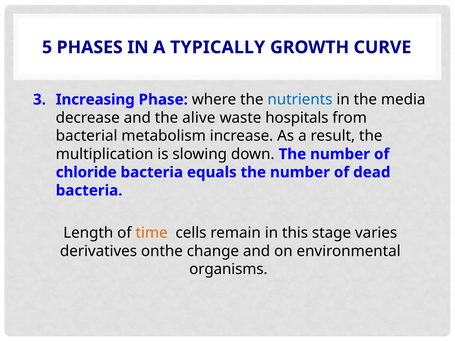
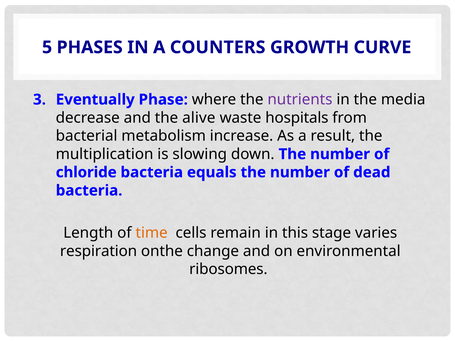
TYPICALLY: TYPICALLY -> COUNTERS
Increasing: Increasing -> Eventually
nutrients colour: blue -> purple
derivatives: derivatives -> respiration
organisms: organisms -> ribosomes
